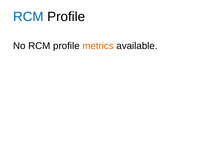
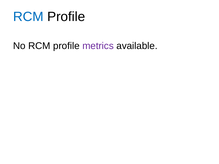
metrics colour: orange -> purple
